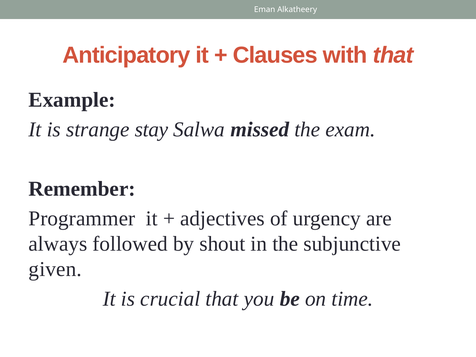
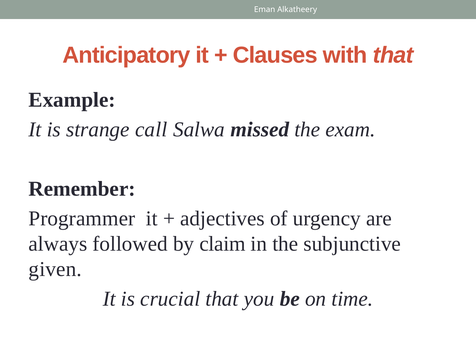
stay: stay -> call
shout: shout -> claim
